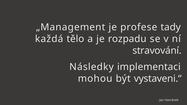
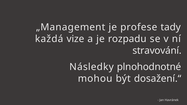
tělo: tělo -> vize
implementaci: implementaci -> plnohodnotné
vystaveni.“: vystaveni.“ -> dosažení.“
